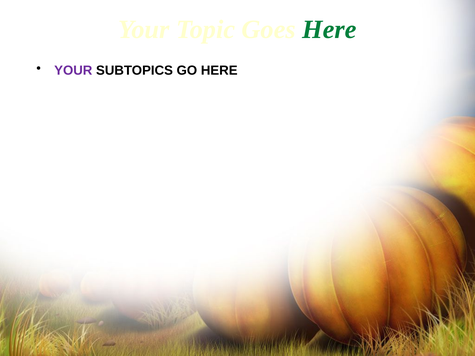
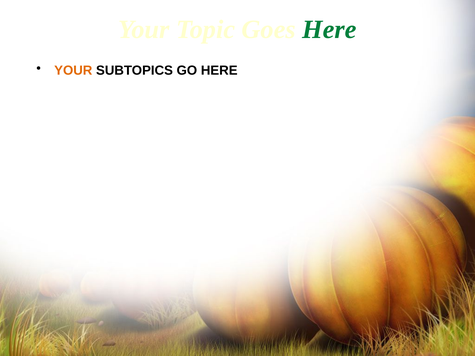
YOUR at (73, 71) colour: purple -> orange
